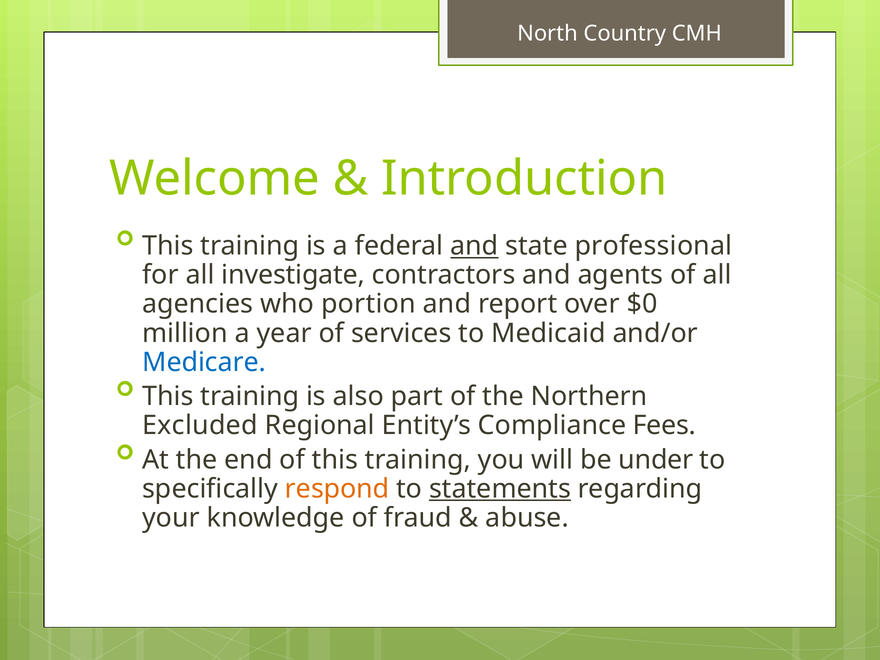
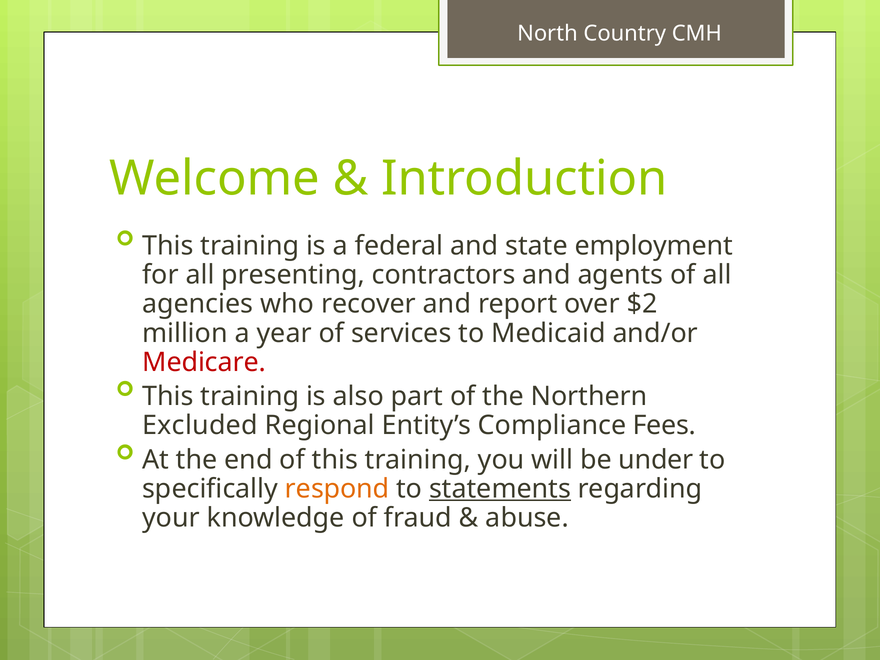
and at (474, 246) underline: present -> none
professional: professional -> employment
investigate: investigate -> presenting
portion: portion -> recover
$0: $0 -> $2
Medicare colour: blue -> red
